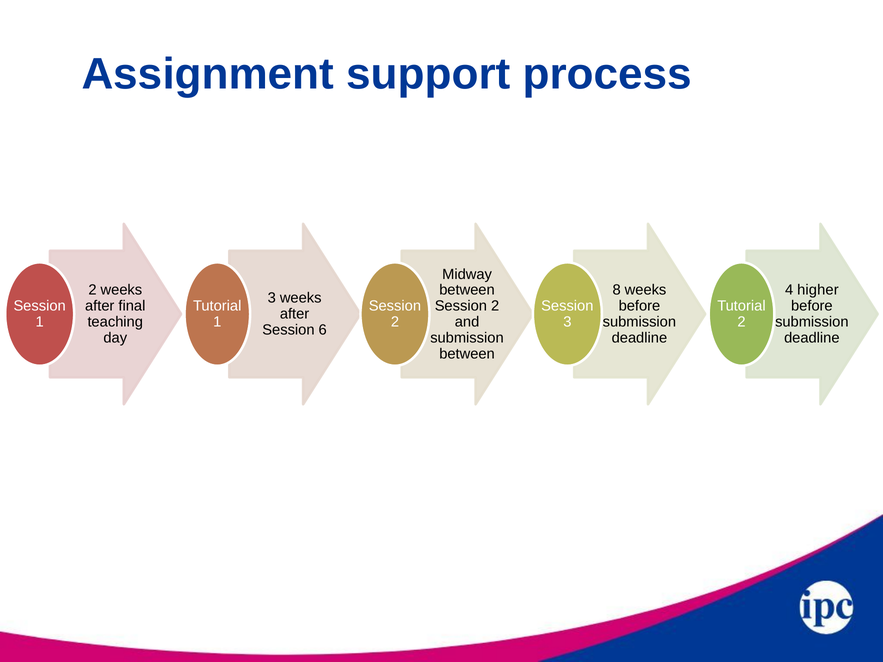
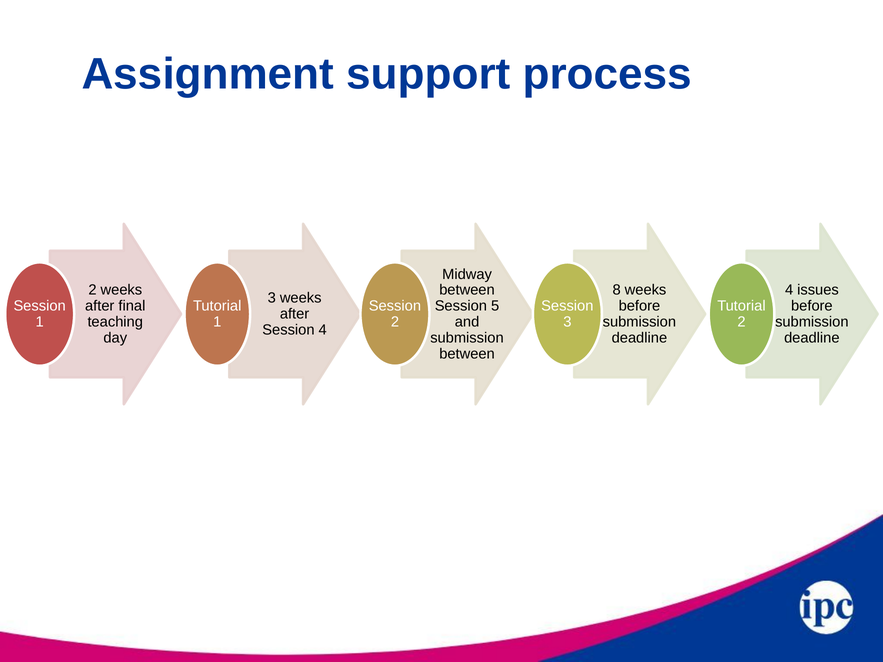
higher: higher -> issues
2 at (495, 306): 2 -> 5
Session 6: 6 -> 4
